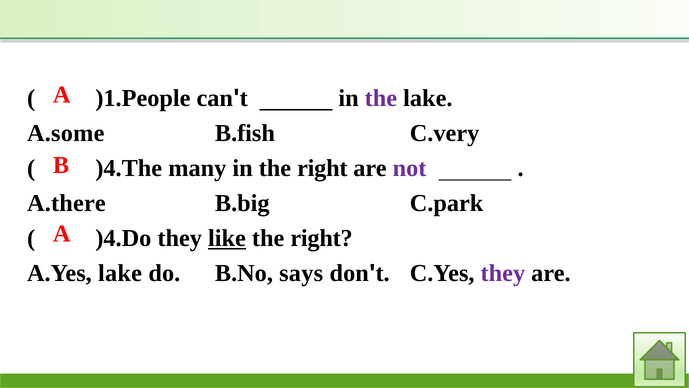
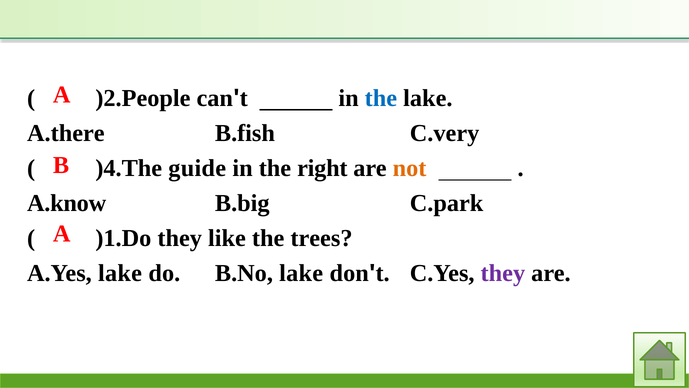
)1.People: )1.People -> )2.People
the at (381, 98) colour: purple -> blue
A.some: A.some -> A.there
many: many -> guide
not colour: purple -> orange
A.there: A.there -> A.know
)4.Do: )4.Do -> )1.Do
like underline: present -> none
right at (322, 238): right -> trees
B.No says: says -> lake
